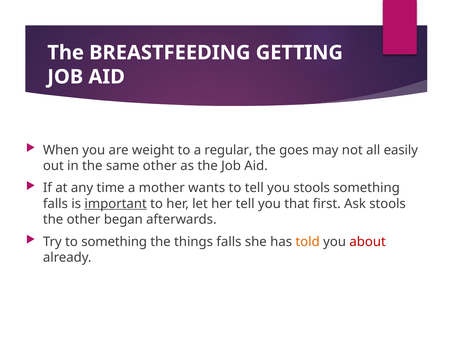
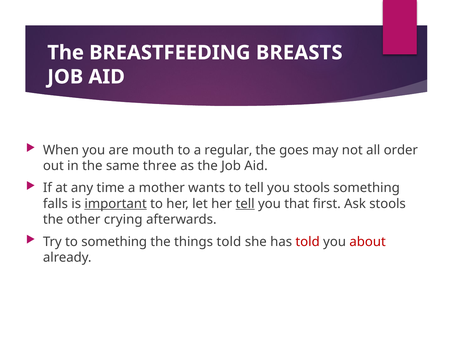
GETTING: GETTING -> BREASTS
weight: weight -> mouth
easily: easily -> order
same other: other -> three
tell at (245, 204) underline: none -> present
began: began -> crying
things falls: falls -> told
told at (308, 242) colour: orange -> red
